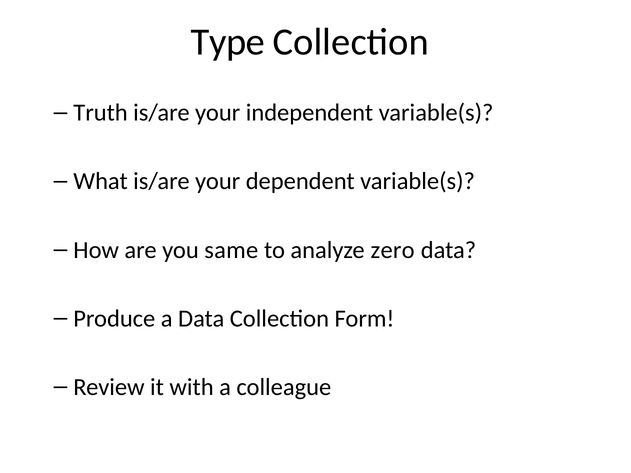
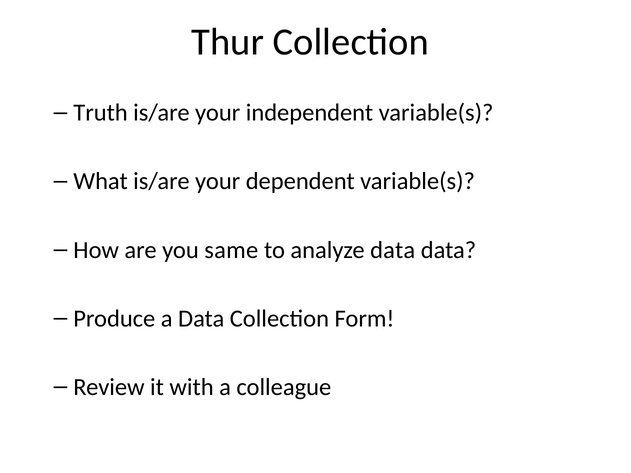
Type: Type -> Thur
analyze zero: zero -> data
